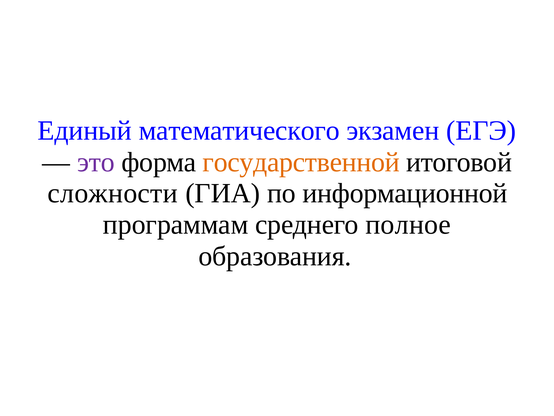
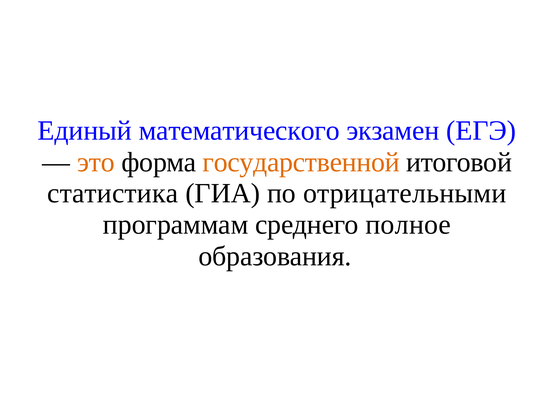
это colour: purple -> orange
сложности: сложности -> статистика
информационной: информационной -> отрицательными
